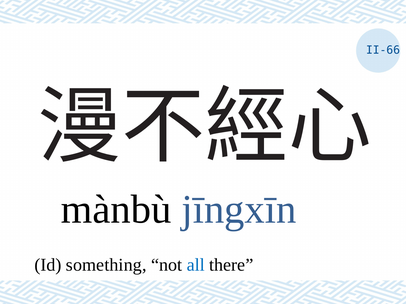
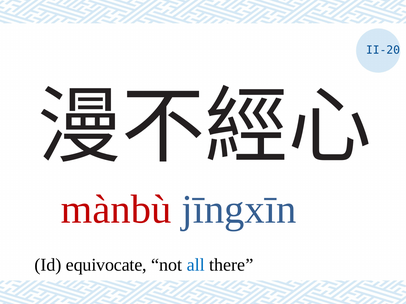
II-66: II-66 -> II-20
mànbù colour: black -> red
something: something -> equivocate
